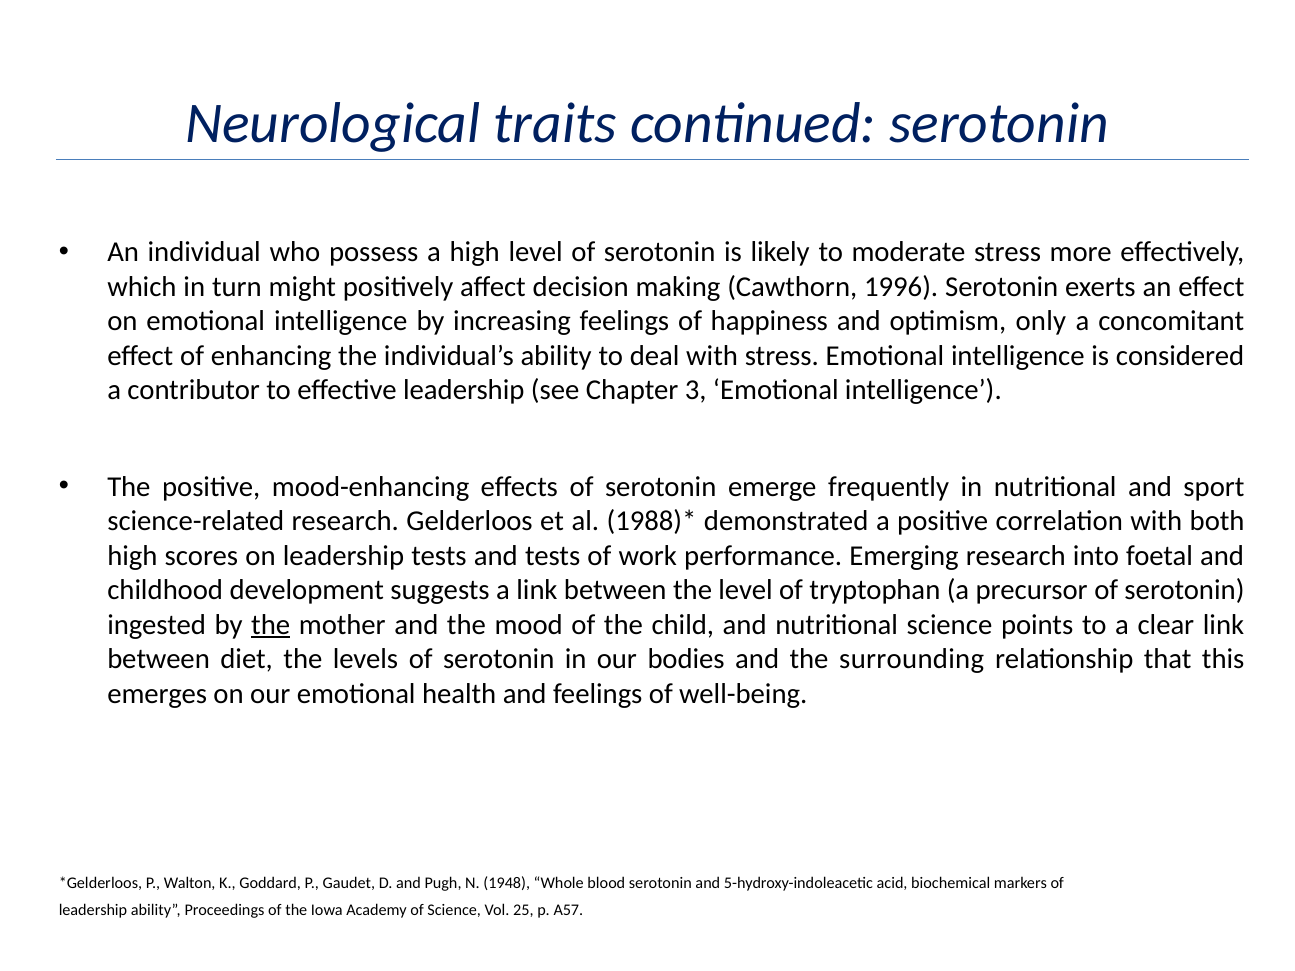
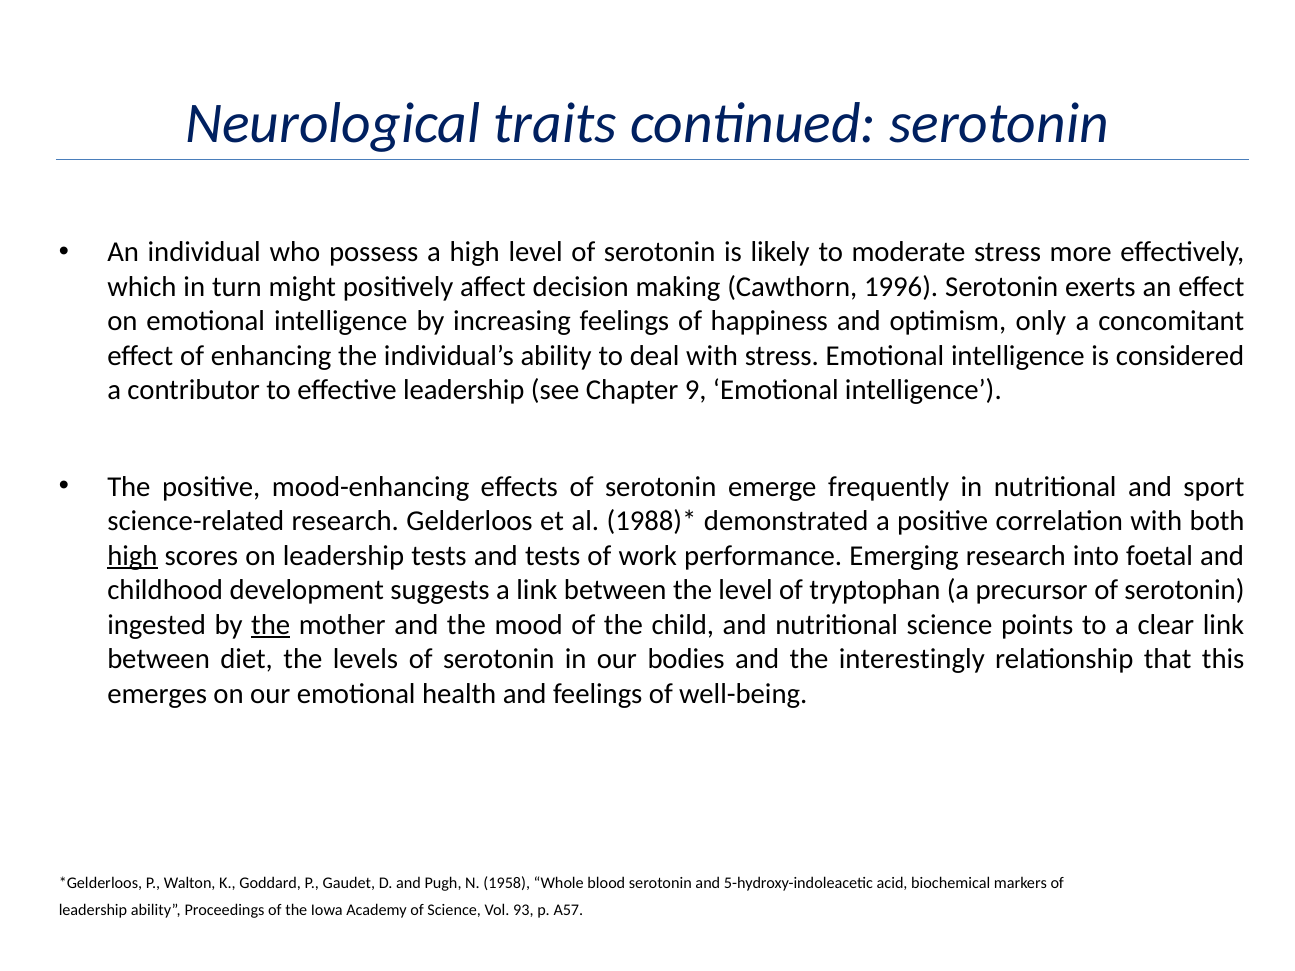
3: 3 -> 9
high at (132, 556) underline: none -> present
surrounding: surrounding -> interestingly
1948: 1948 -> 1958
25: 25 -> 93
